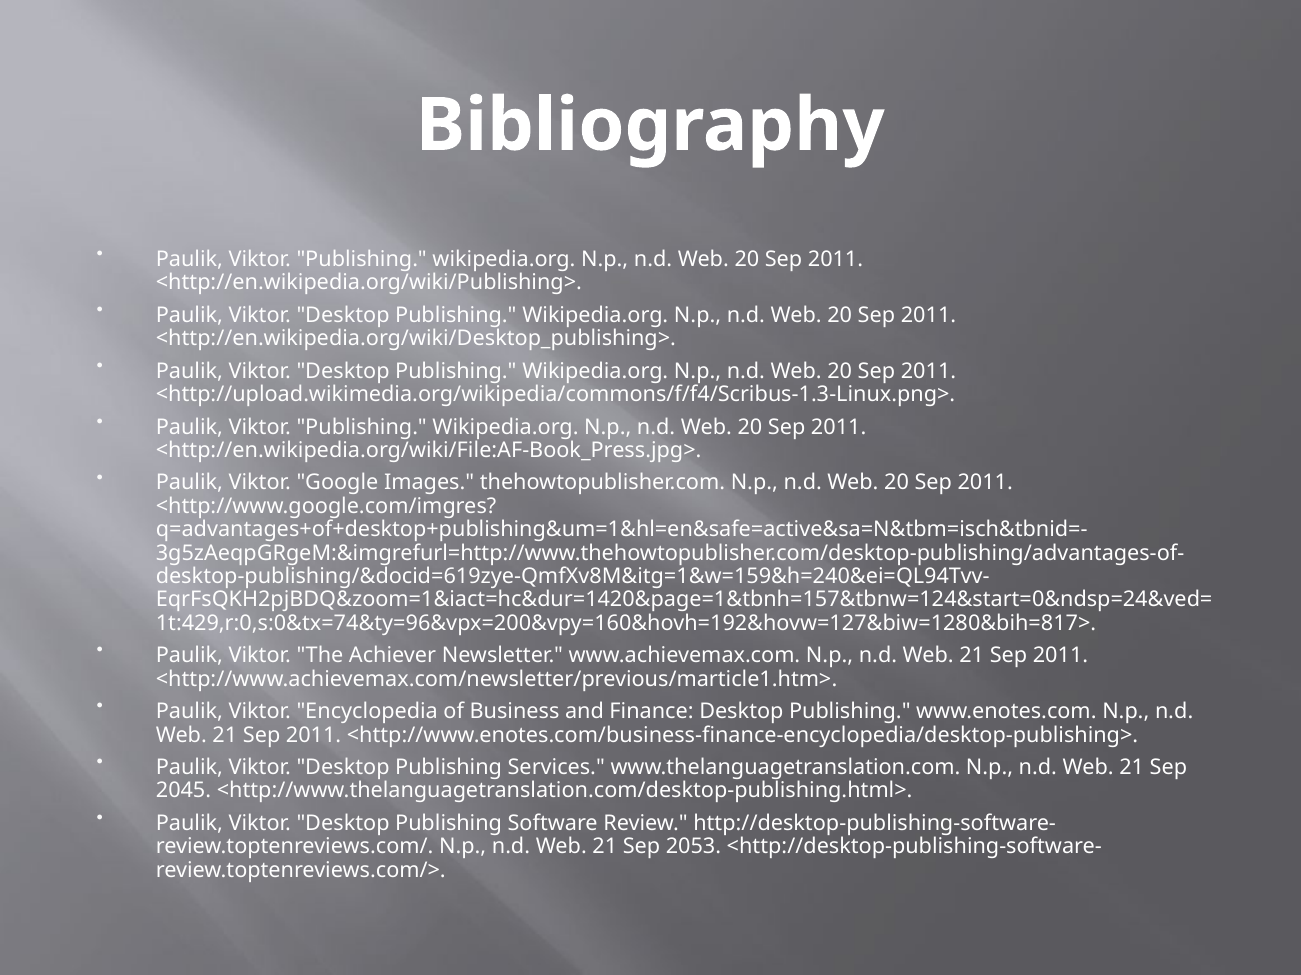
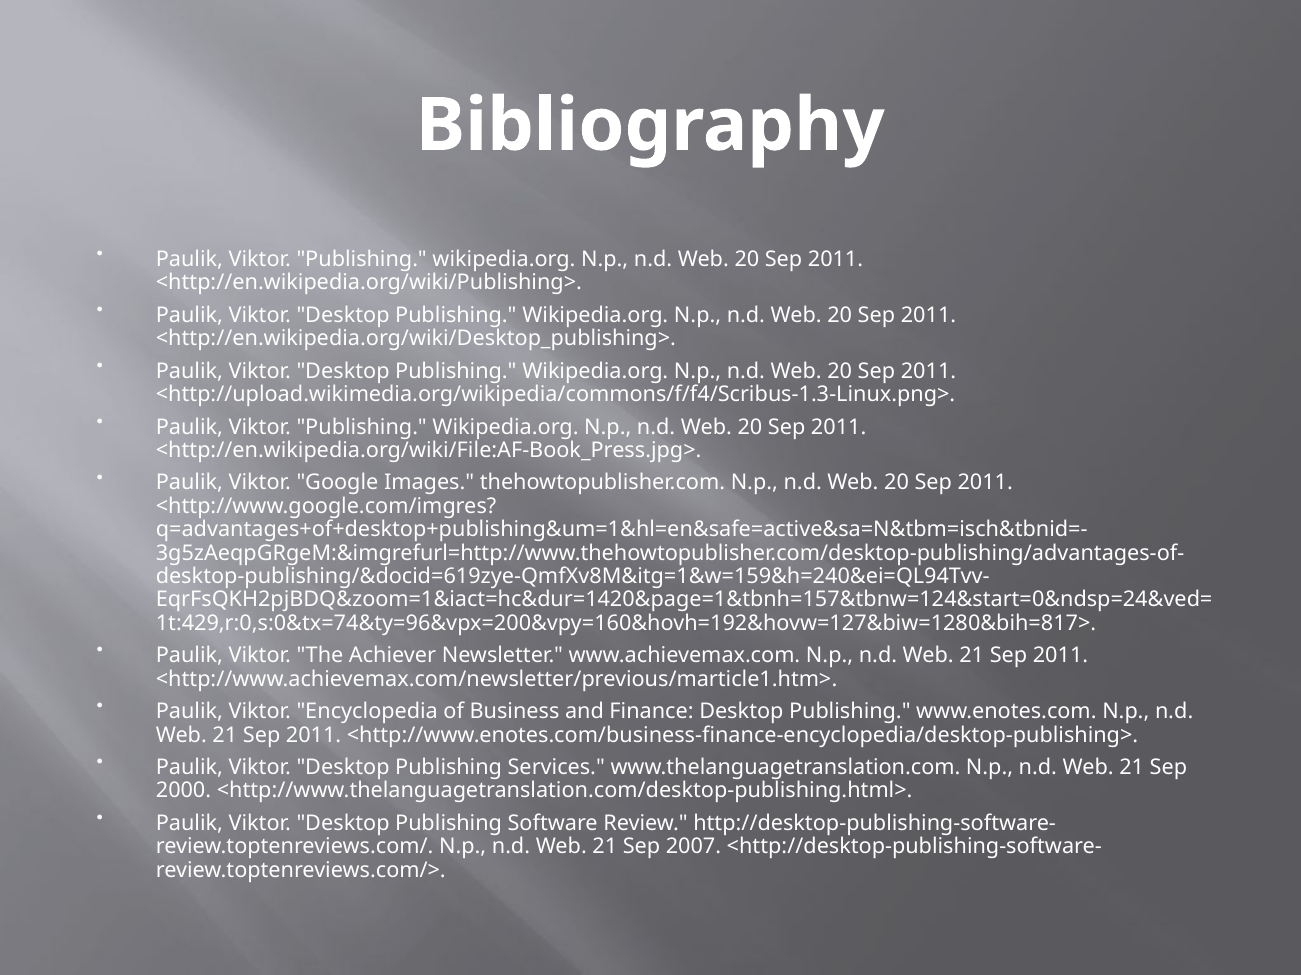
2045: 2045 -> 2000
2053: 2053 -> 2007
